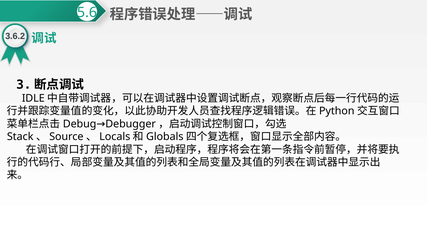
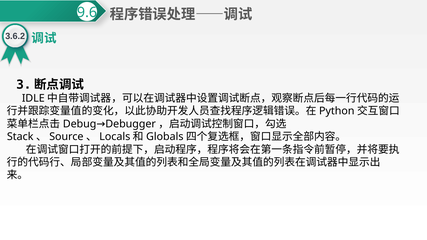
5.6: 5.6 -> 9.6
